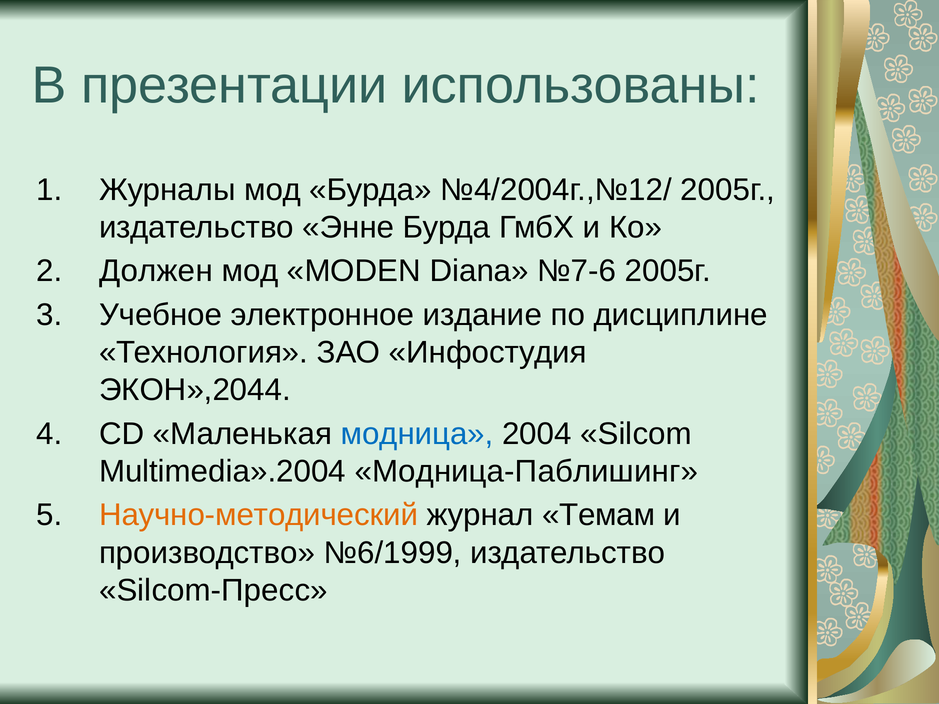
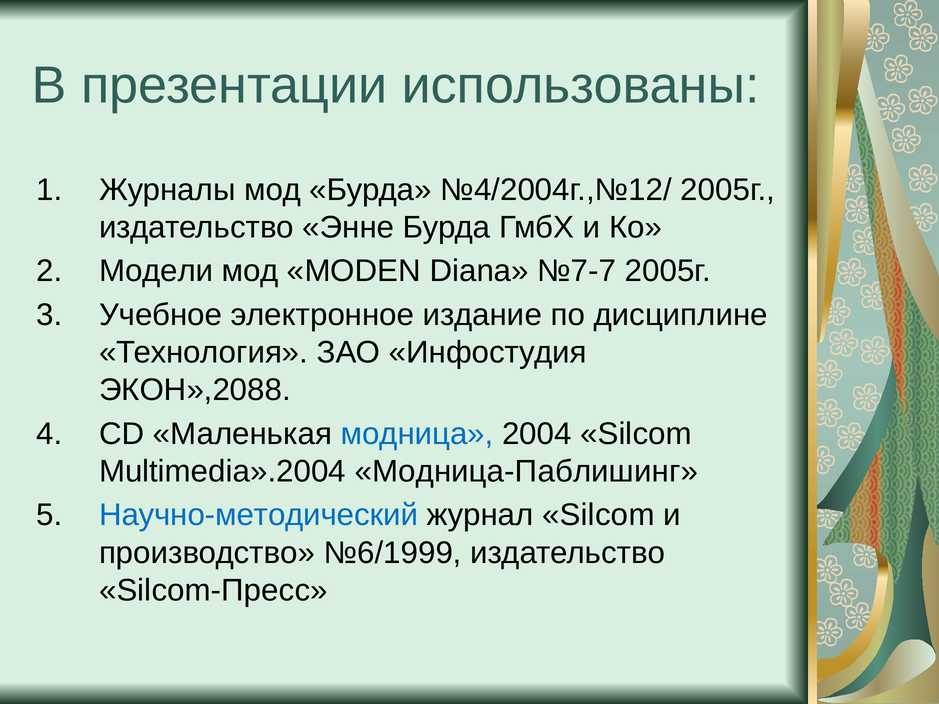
Должен: Должен -> Модели
№7-6: №7-6 -> №7-7
ЭКОН»,2044: ЭКОН»,2044 -> ЭКОН»,2088
Научно-методический colour: orange -> blue
журнал Темам: Темам -> Silcom
